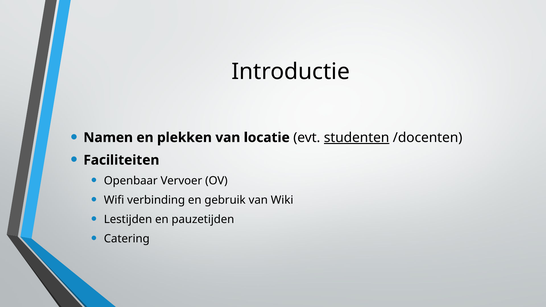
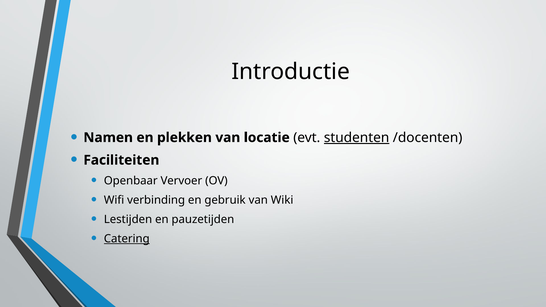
Catering underline: none -> present
